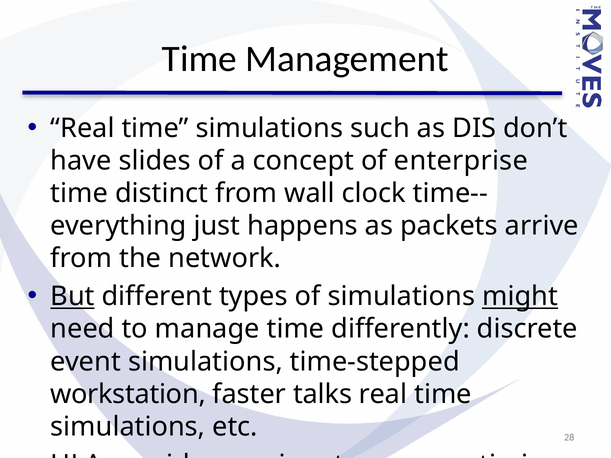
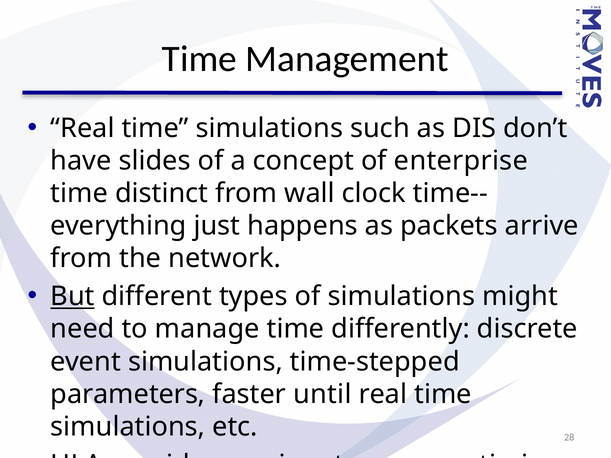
might underline: present -> none
workstation: workstation -> parameters
talks: talks -> until
